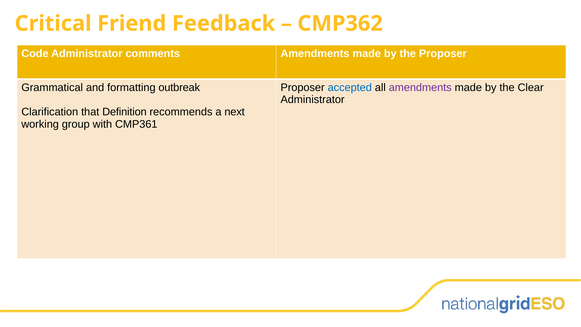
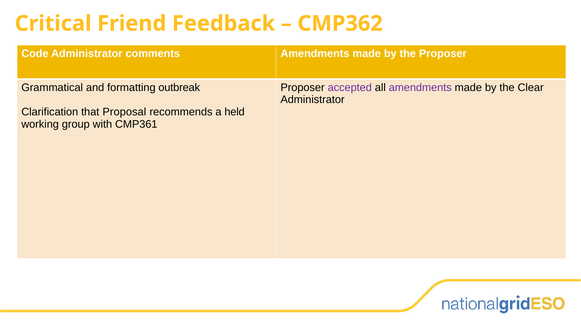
accepted colour: blue -> purple
Definition: Definition -> Proposal
next: next -> held
